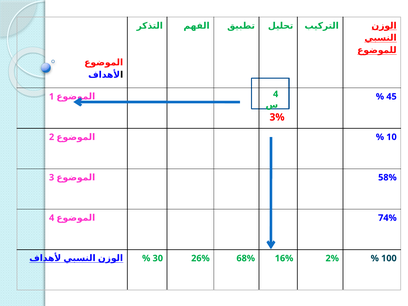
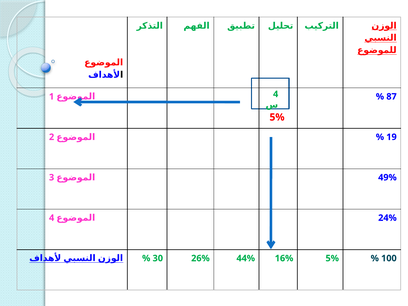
45: 45 -> 87
3% at (277, 117): 3% -> 5%
10: 10 -> 19
58%: 58% -> 49%
74%: 74% -> 24%
68%: 68% -> 44%
16% 2%: 2% -> 5%
